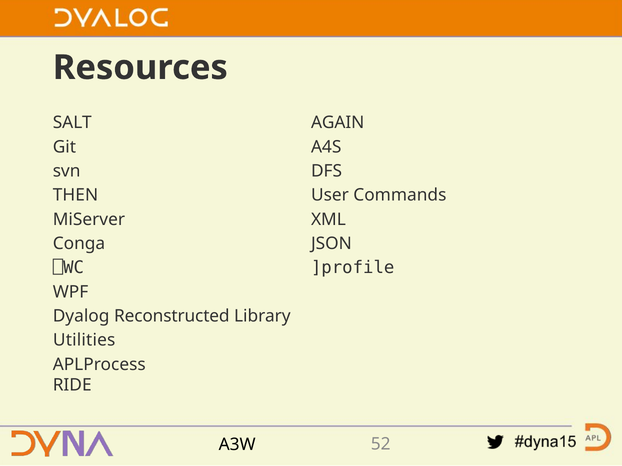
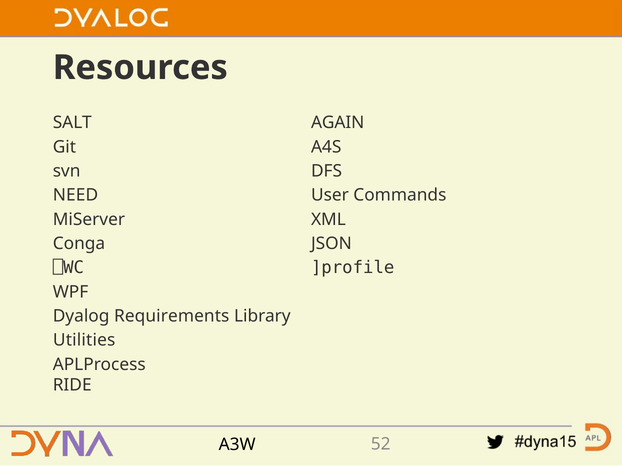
THEN: THEN -> NEED
Reconstructed: Reconstructed -> Requirements
